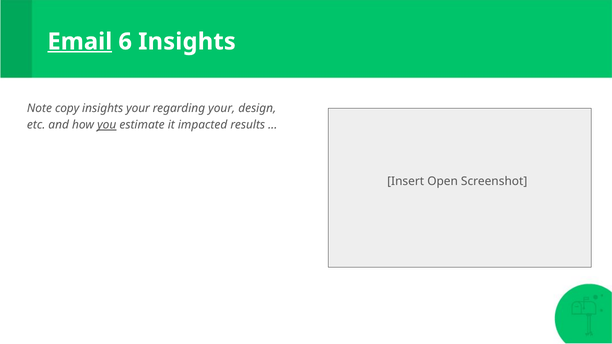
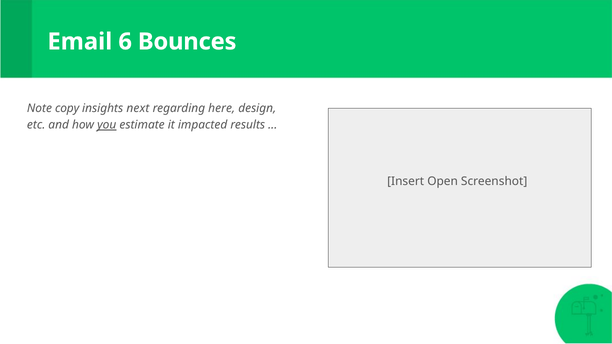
Email underline: present -> none
6 Insights: Insights -> Bounces
insights your: your -> next
regarding your: your -> here
